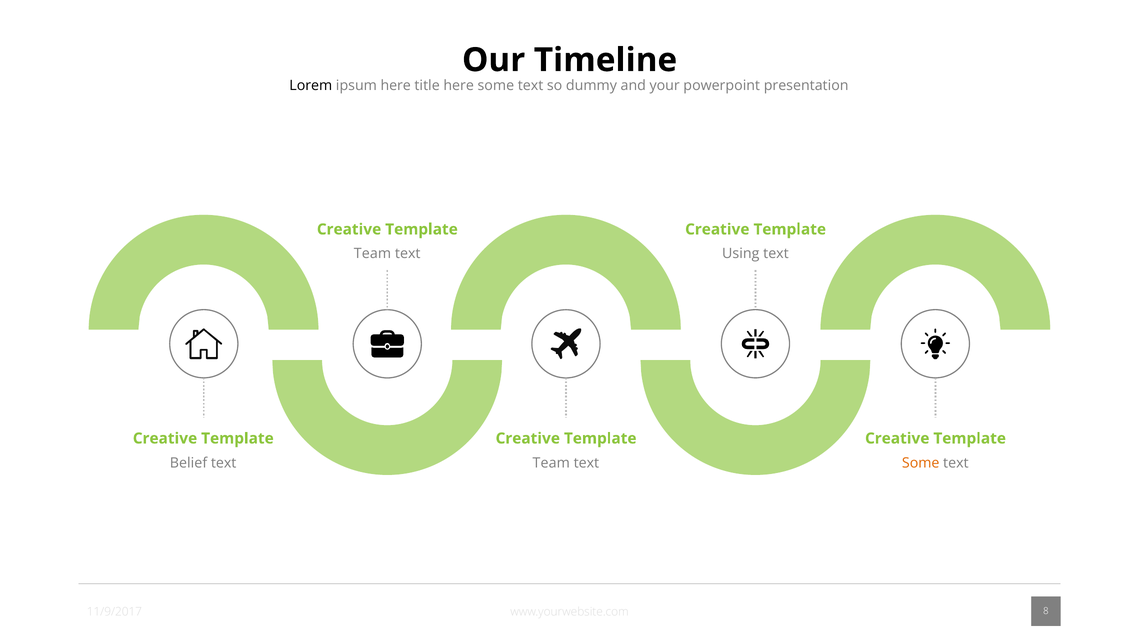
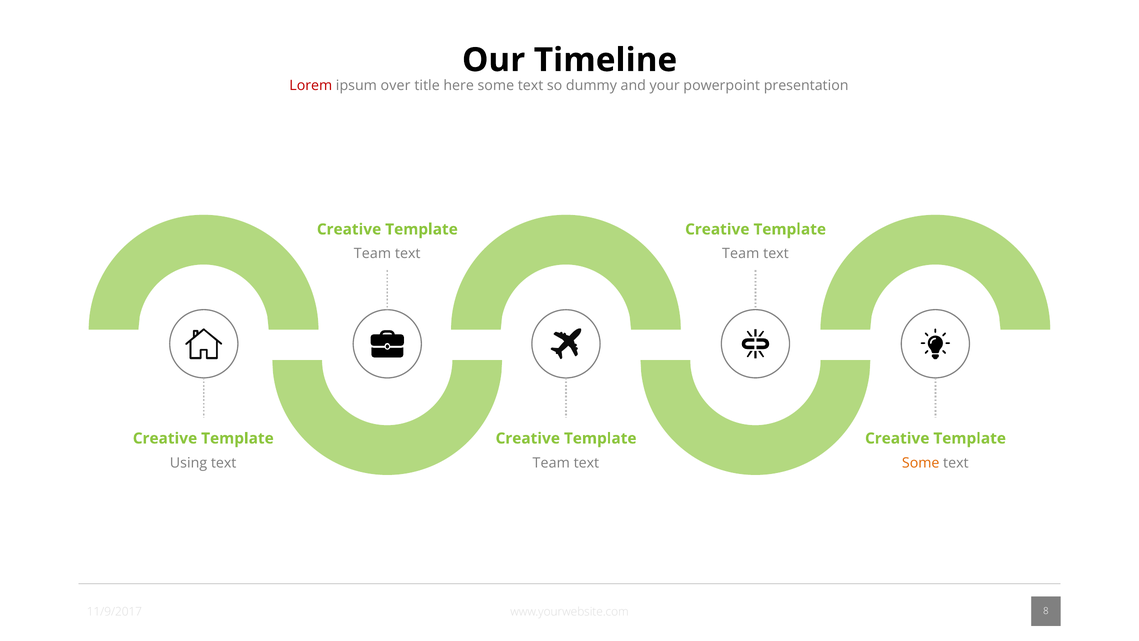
Lorem colour: black -> red
ipsum here: here -> over
Using at (741, 254): Using -> Team
Belief: Belief -> Using
